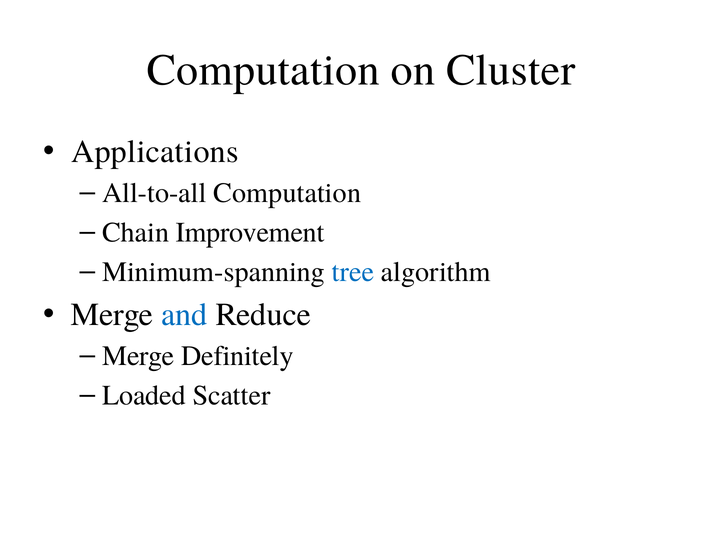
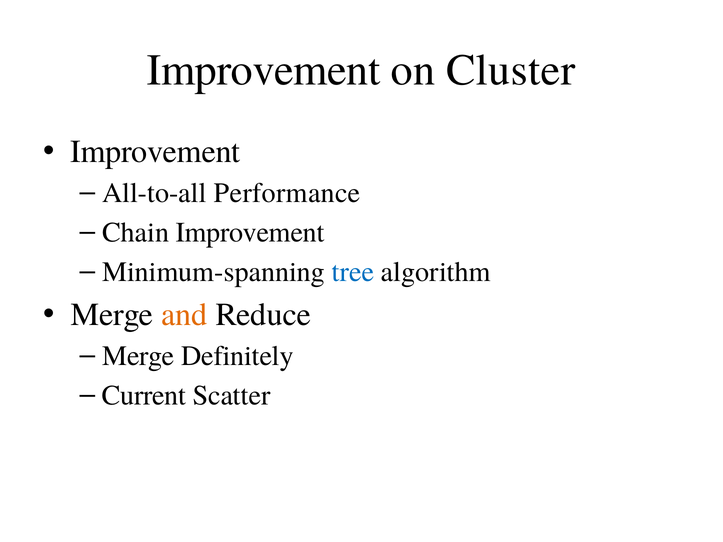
Computation at (263, 70): Computation -> Improvement
Applications at (155, 152): Applications -> Improvement
All-to-all Computation: Computation -> Performance
and colour: blue -> orange
Loaded: Loaded -> Current
